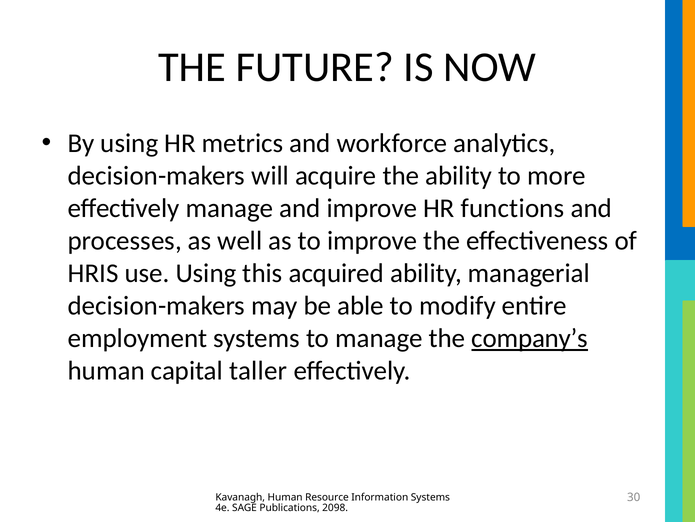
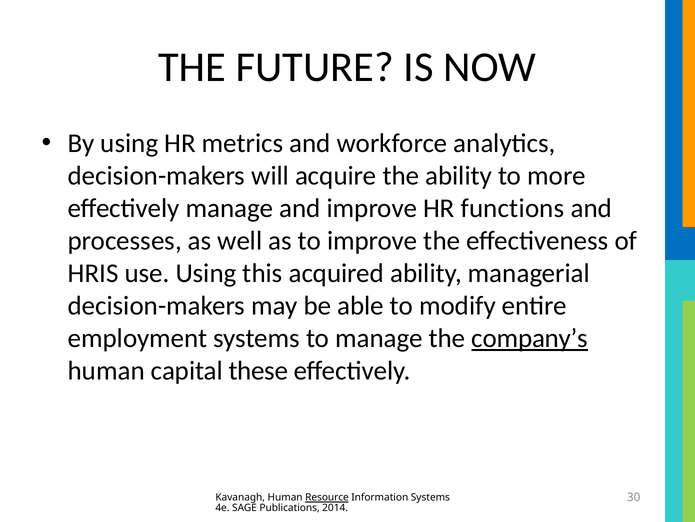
taller: taller -> these
Resource underline: none -> present
2098: 2098 -> 2014
